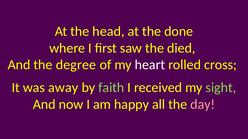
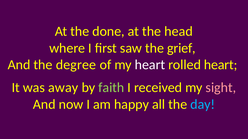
head: head -> done
done: done -> head
died: died -> grief
rolled cross: cross -> heart
sight colour: light green -> pink
day colour: pink -> light blue
